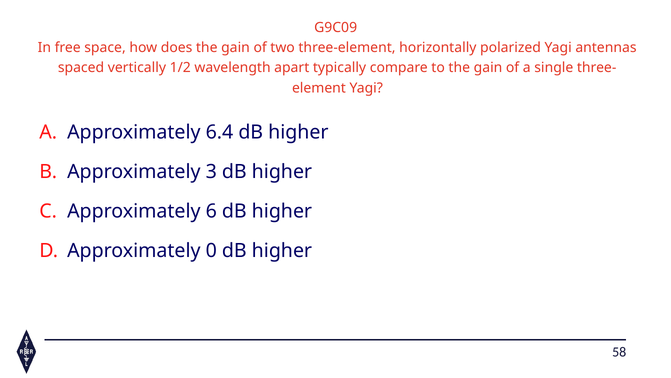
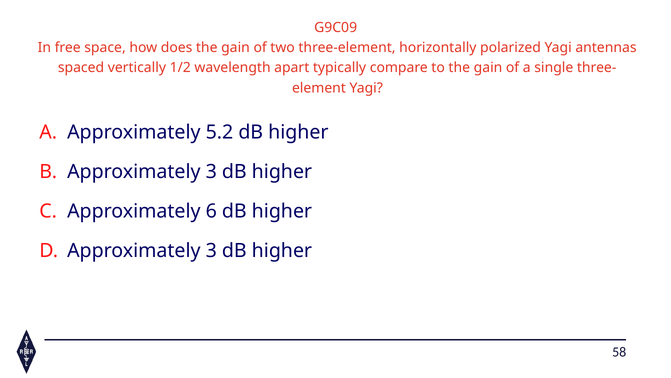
6.4: 6.4 -> 5.2
0 at (211, 250): 0 -> 3
